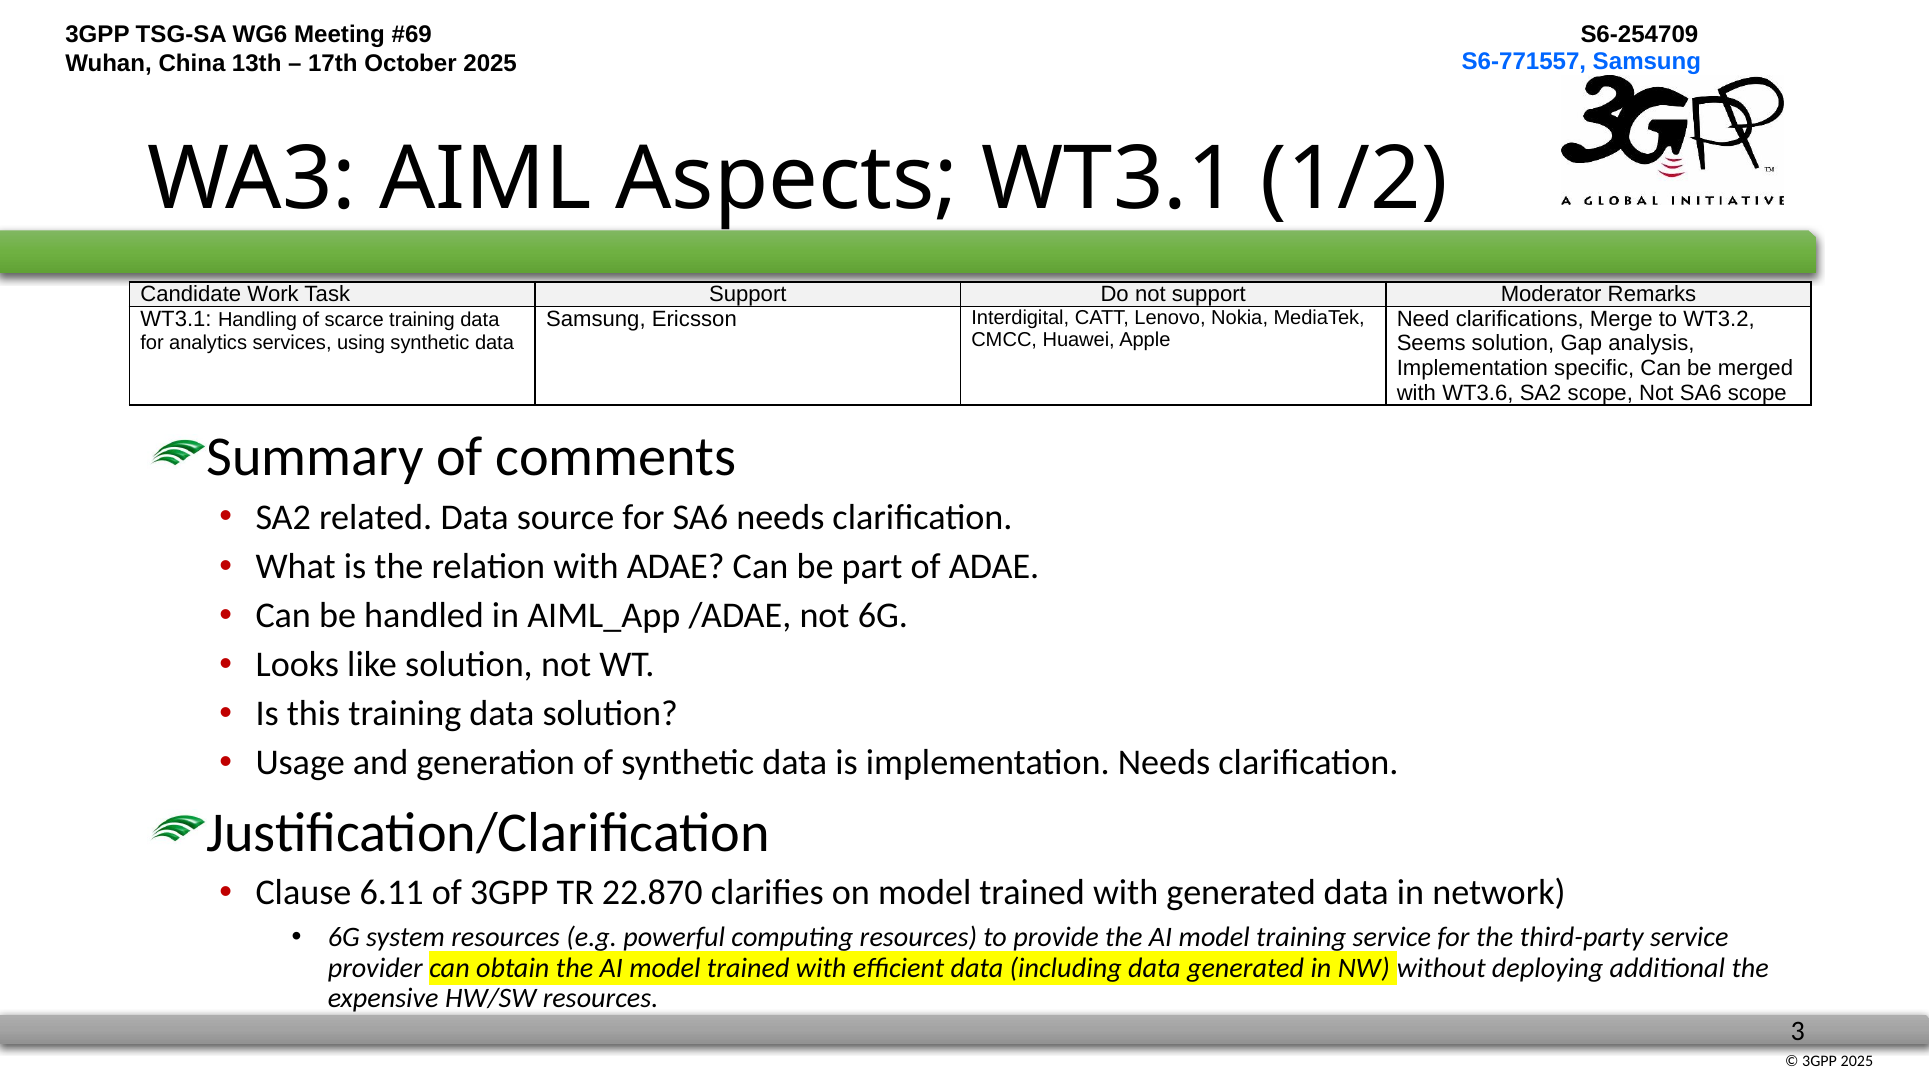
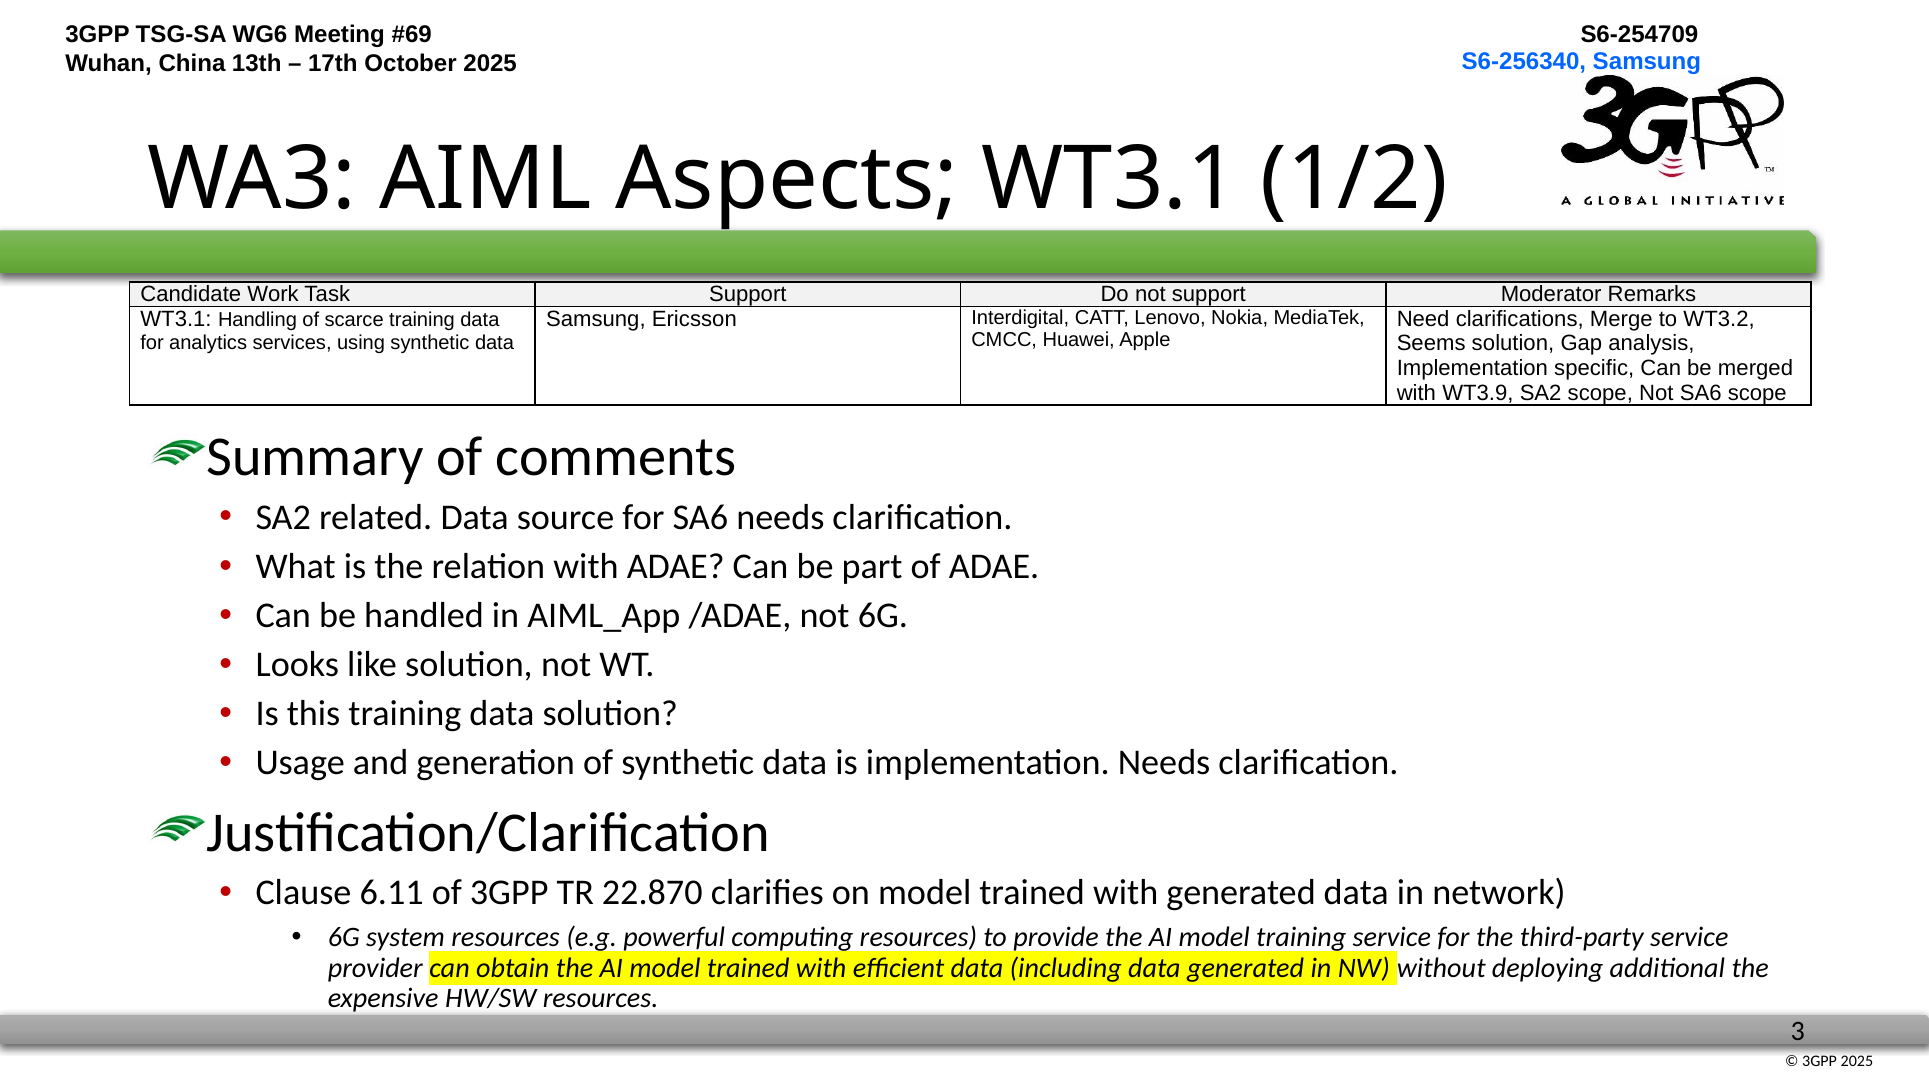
S6-771557: S6-771557 -> S6-256340
WT3.6: WT3.6 -> WT3.9
